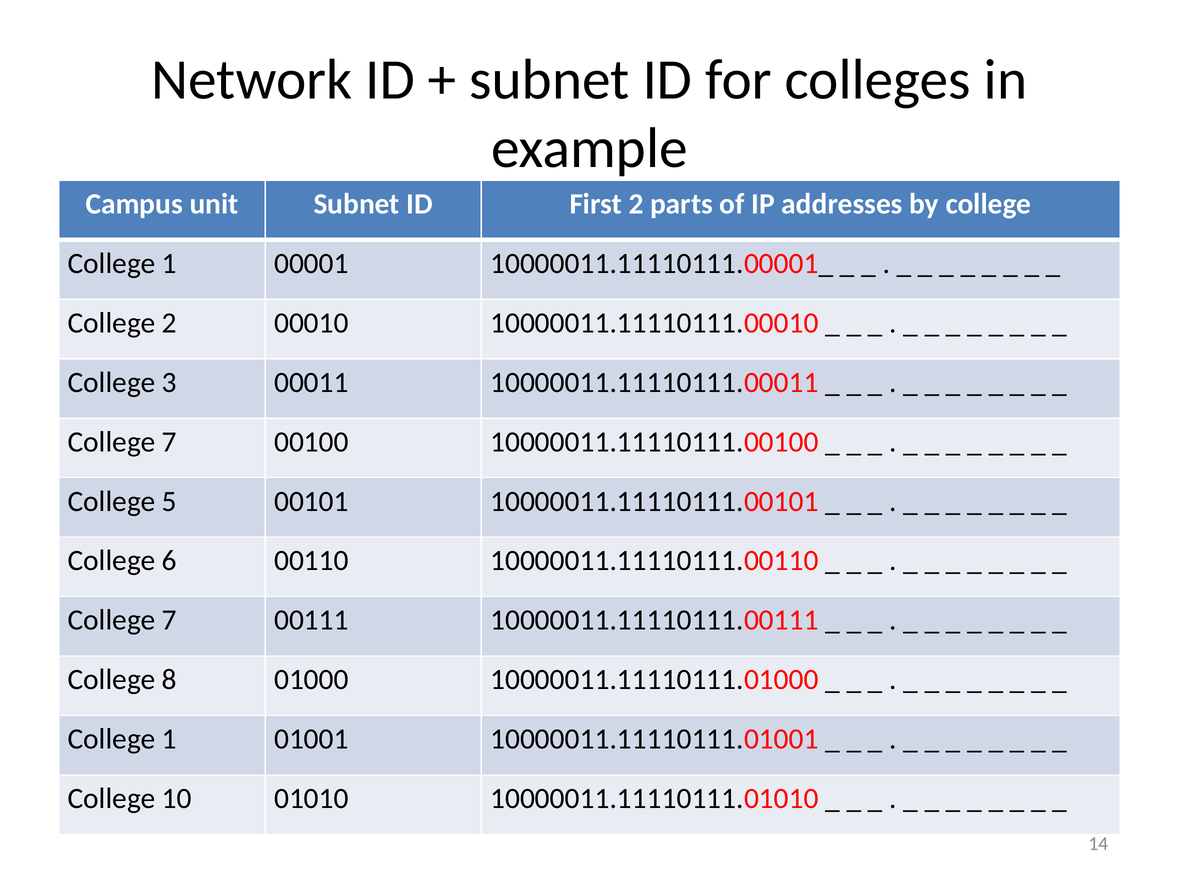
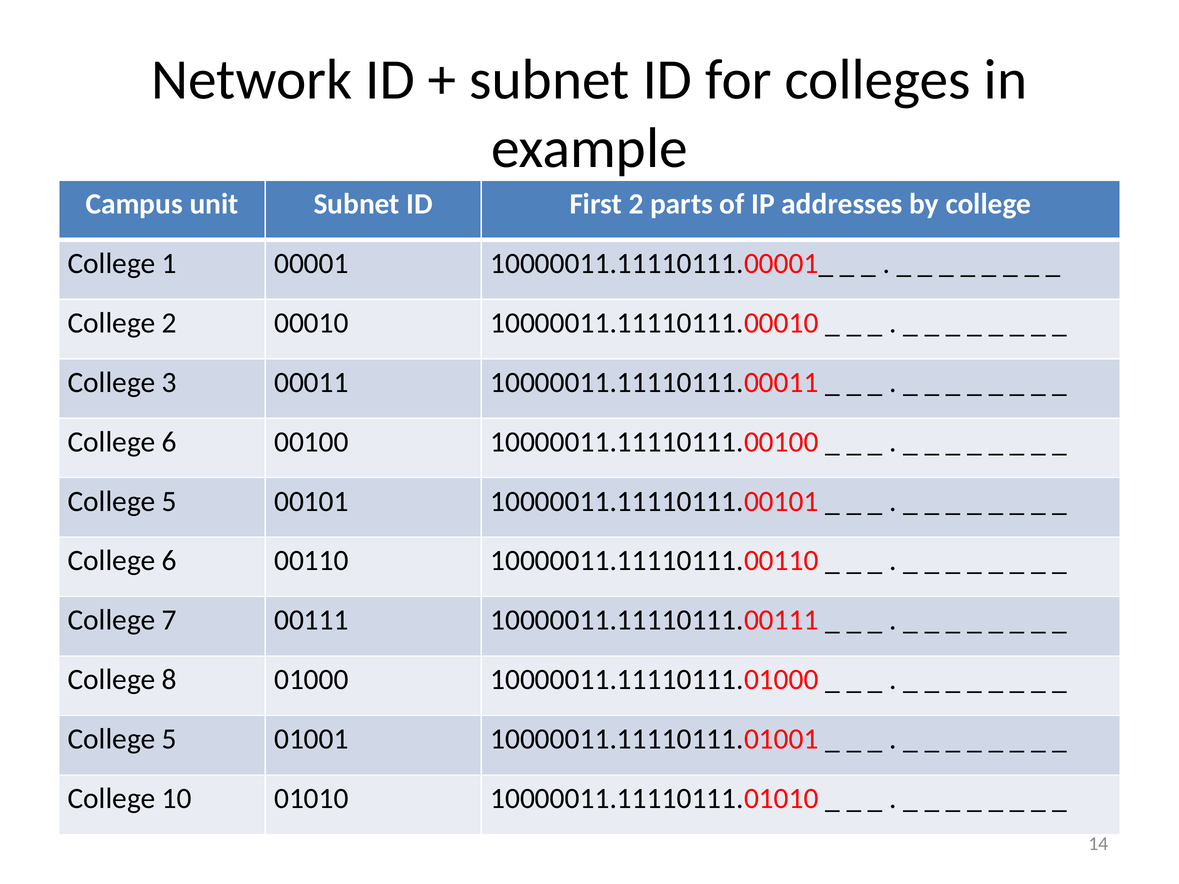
7 at (169, 442): 7 -> 6
1 at (169, 739): 1 -> 5
